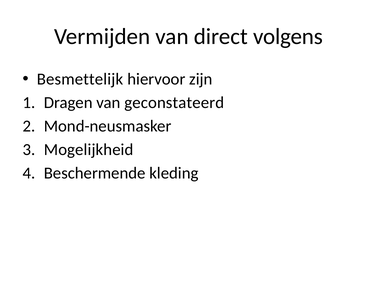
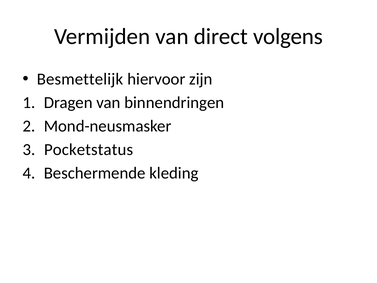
geconstateerd: geconstateerd -> binnendringen
Mogelijkheid: Mogelijkheid -> Pocketstatus
